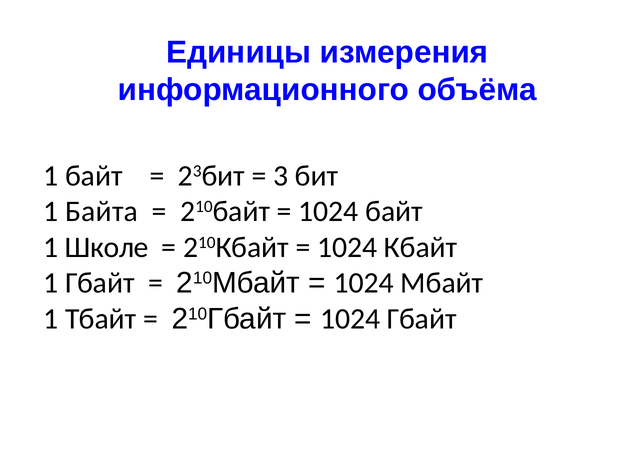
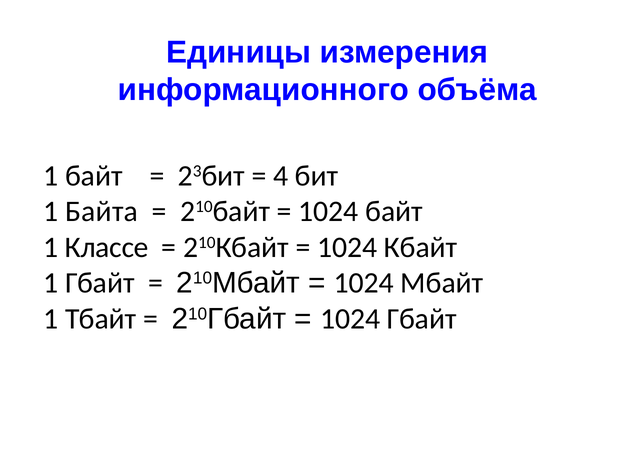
3: 3 -> 4
Школе: Школе -> Классе
